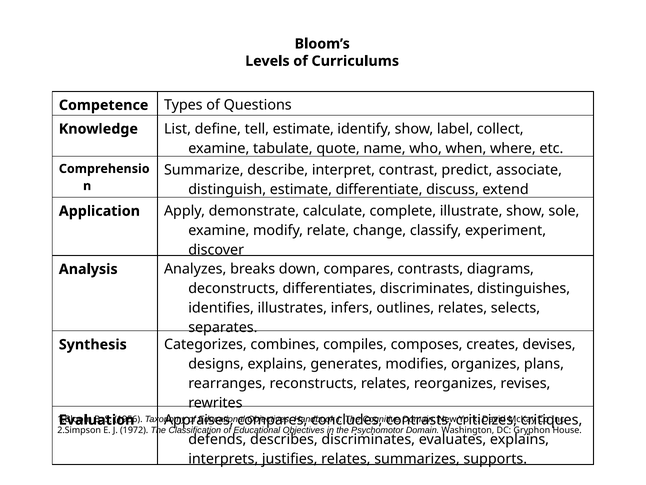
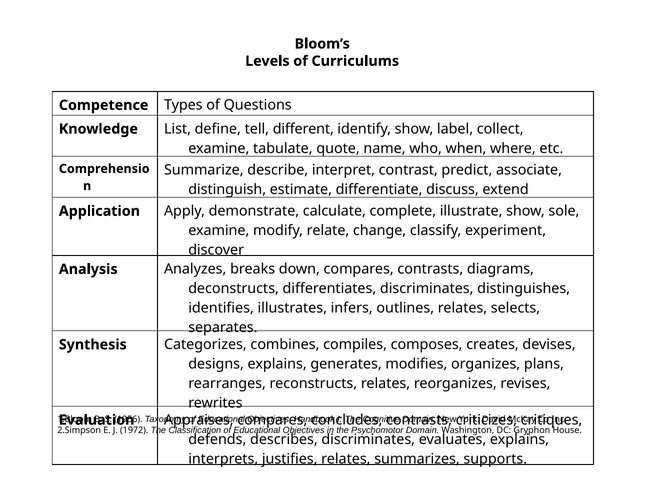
tell estimate: estimate -> different
